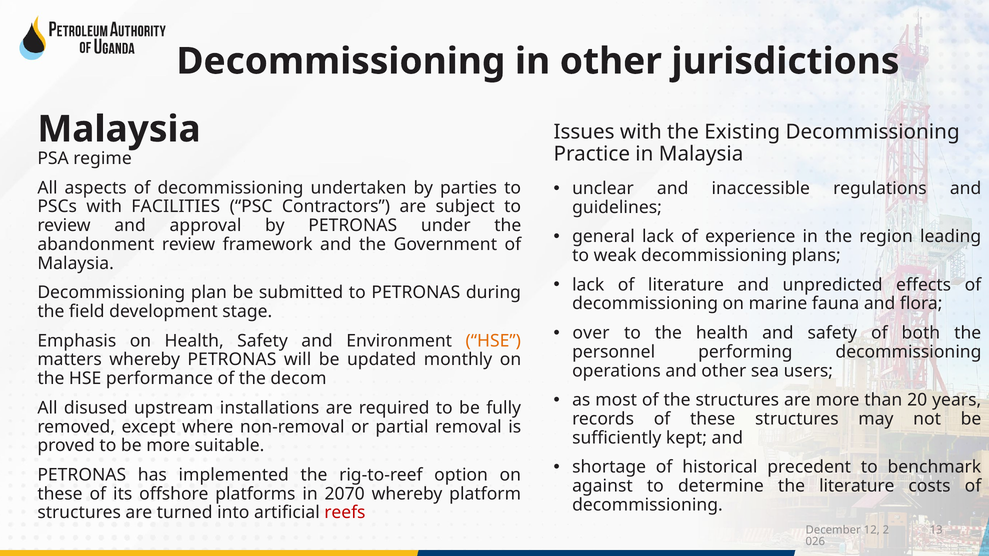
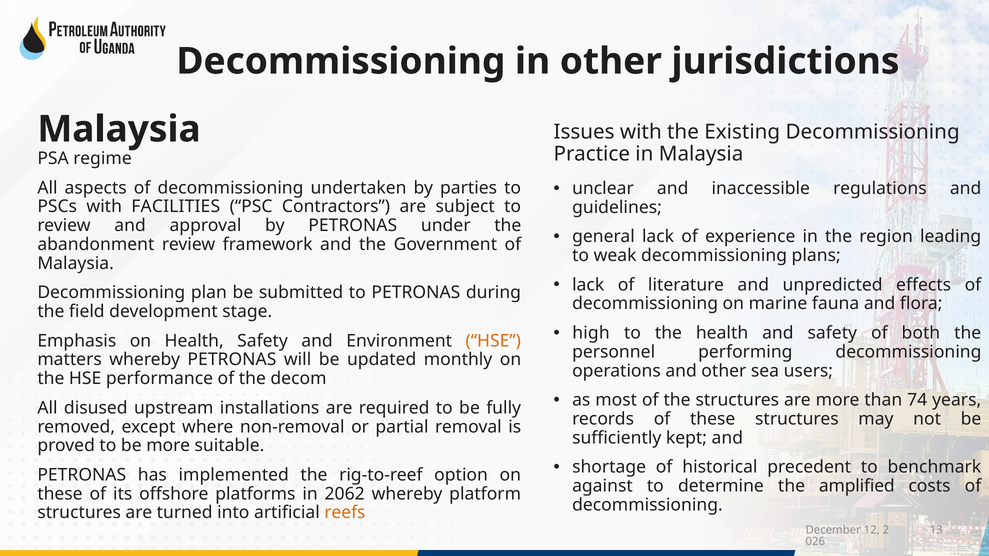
over: over -> high
20: 20 -> 74
the literature: literature -> amplified
2070: 2070 -> 2062
reefs colour: red -> orange
